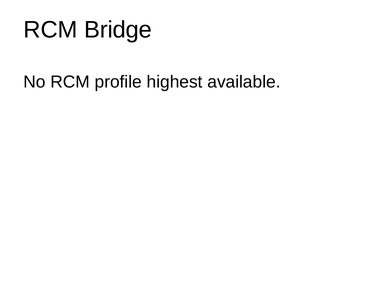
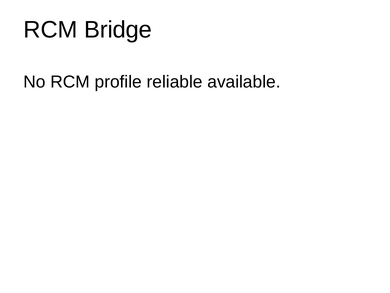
highest: highest -> reliable
